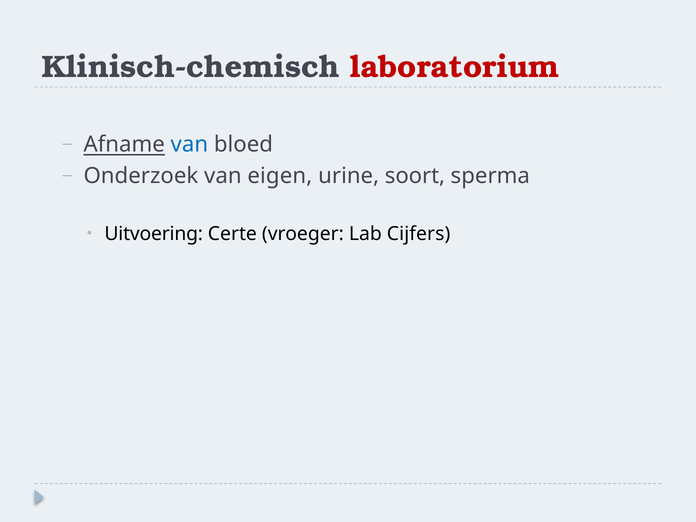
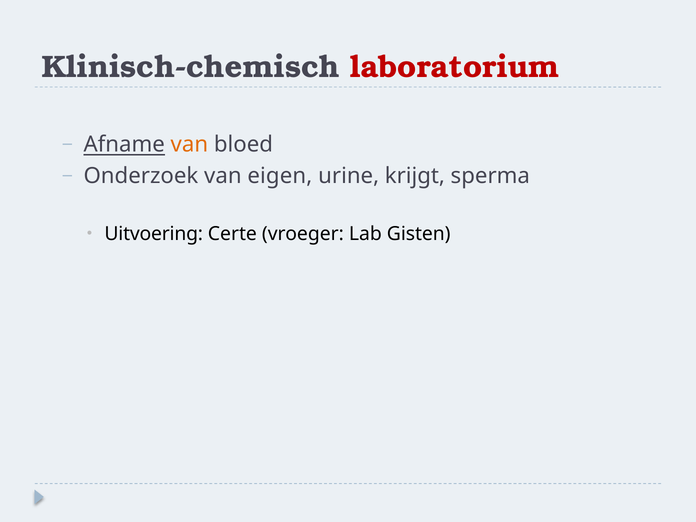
van at (189, 145) colour: blue -> orange
soort: soort -> krijgt
Cijfers: Cijfers -> Gisten
